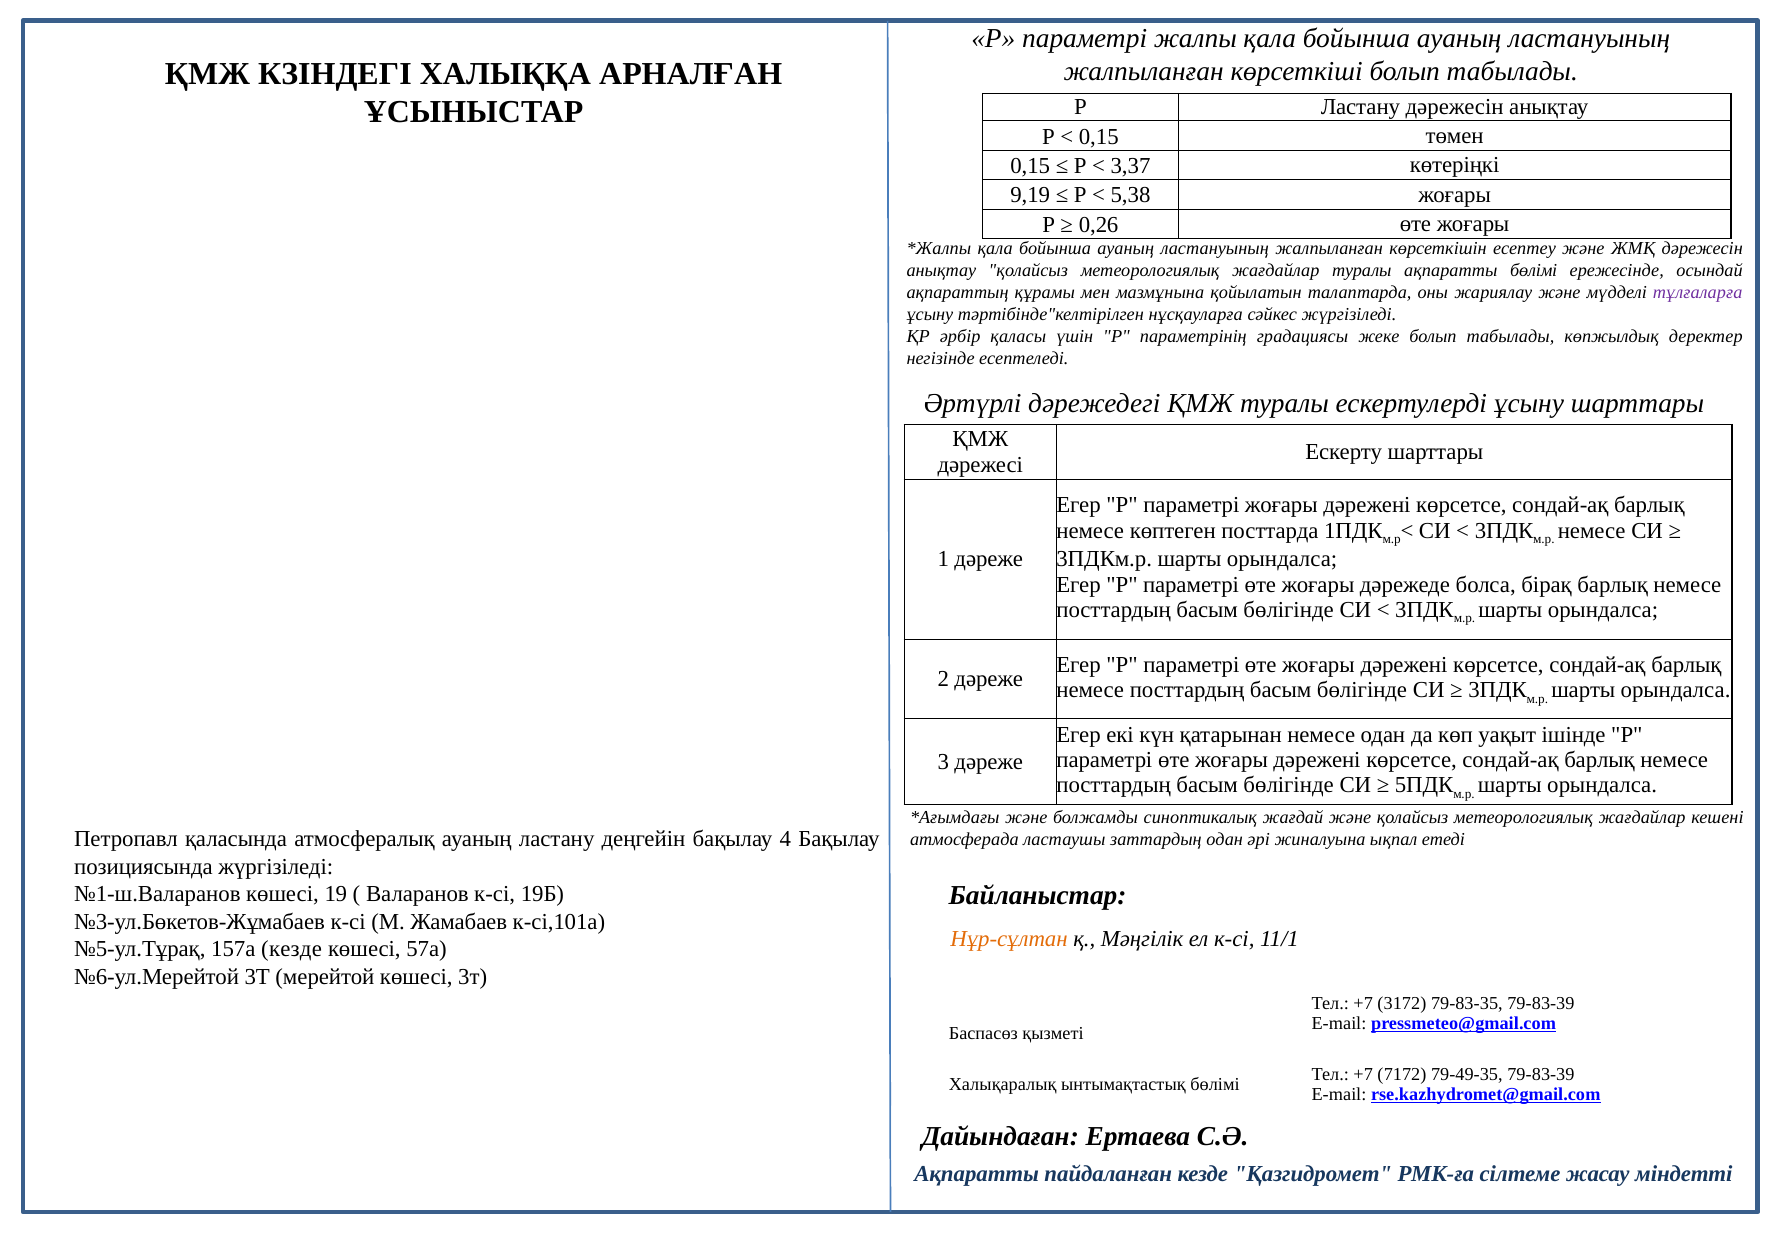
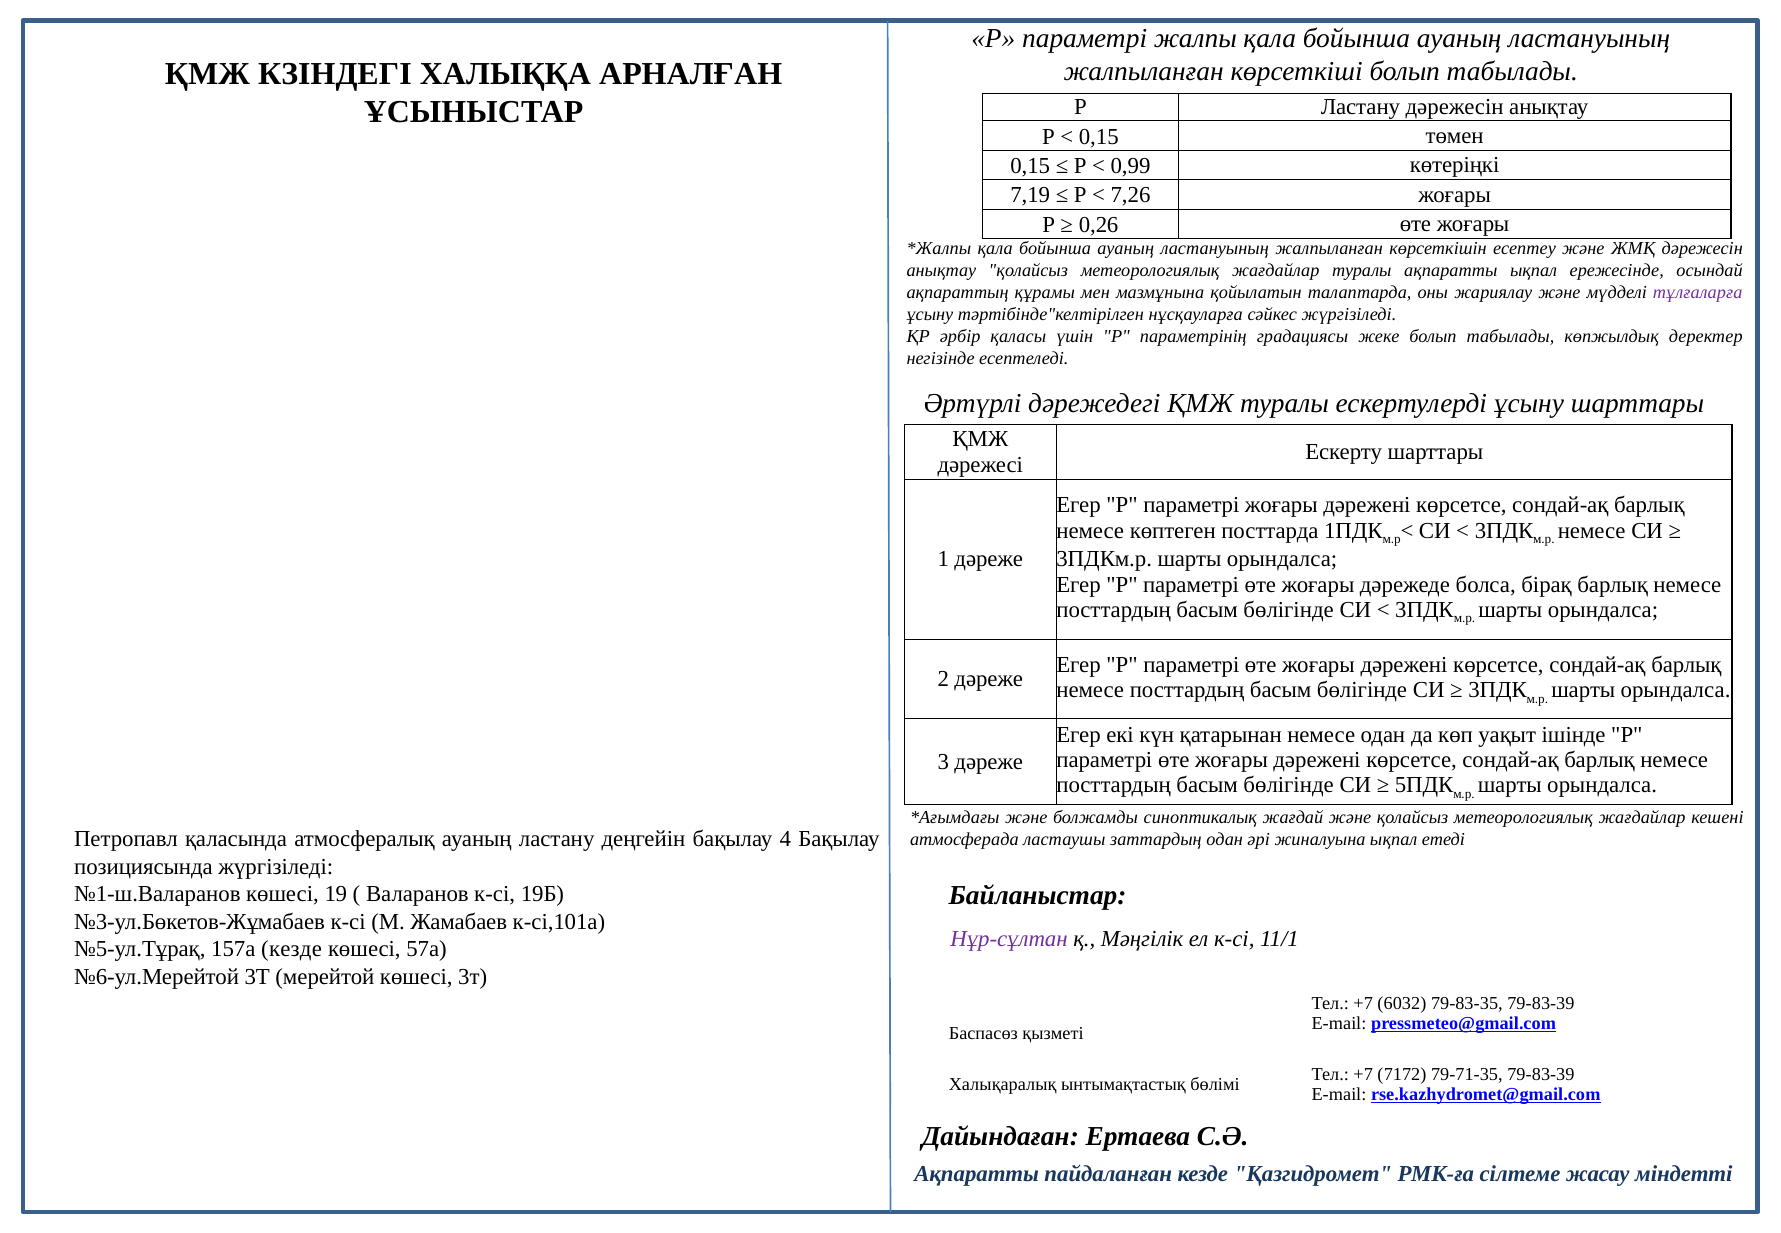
3,37: 3,37 -> 0,99
9,19: 9,19 -> 7,19
5,38: 5,38 -> 7,26
ақпаратты бөлімі: бөлімі -> ықпал
Нұр-сұлтан colour: orange -> purple
3172: 3172 -> 6032
79-49-35: 79-49-35 -> 79-71-35
